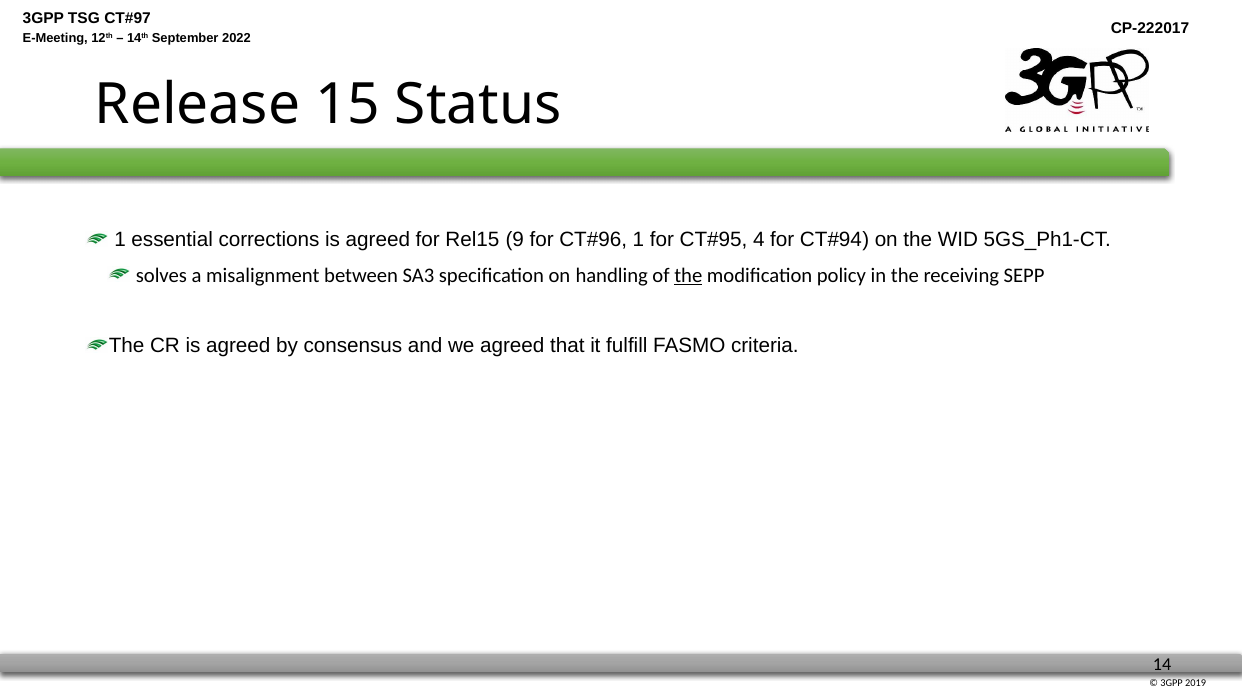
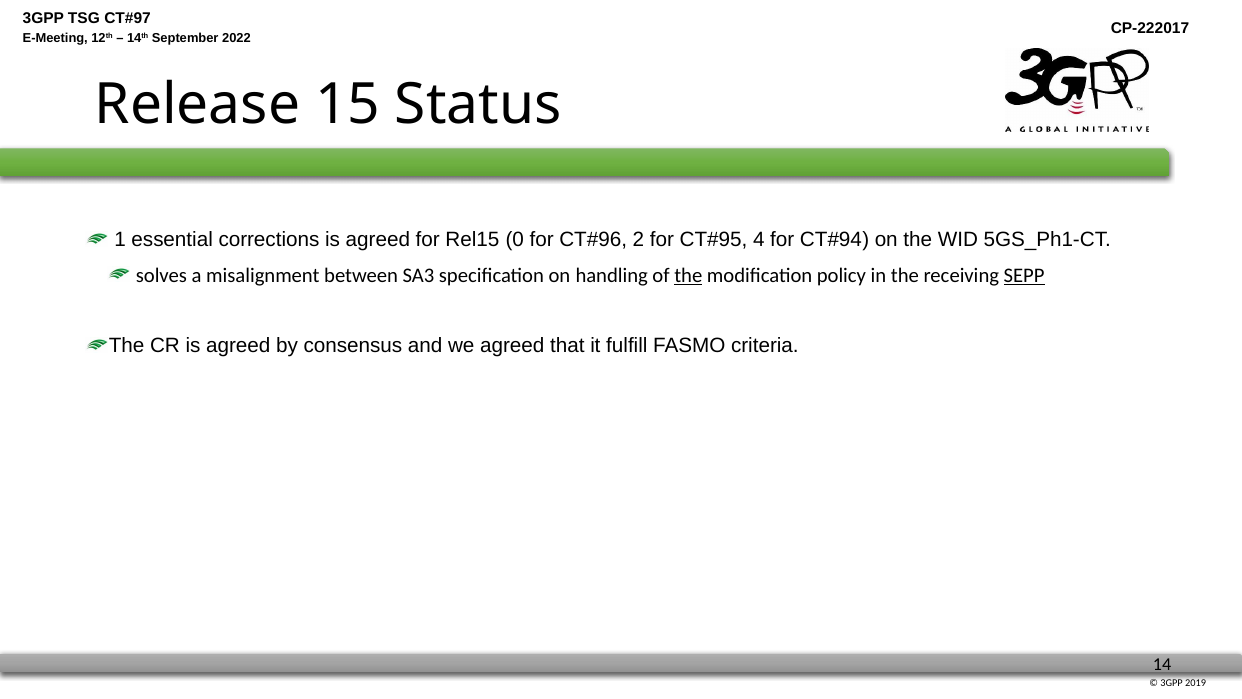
9: 9 -> 0
1 at (638, 240): 1 -> 2
SEPP underline: none -> present
